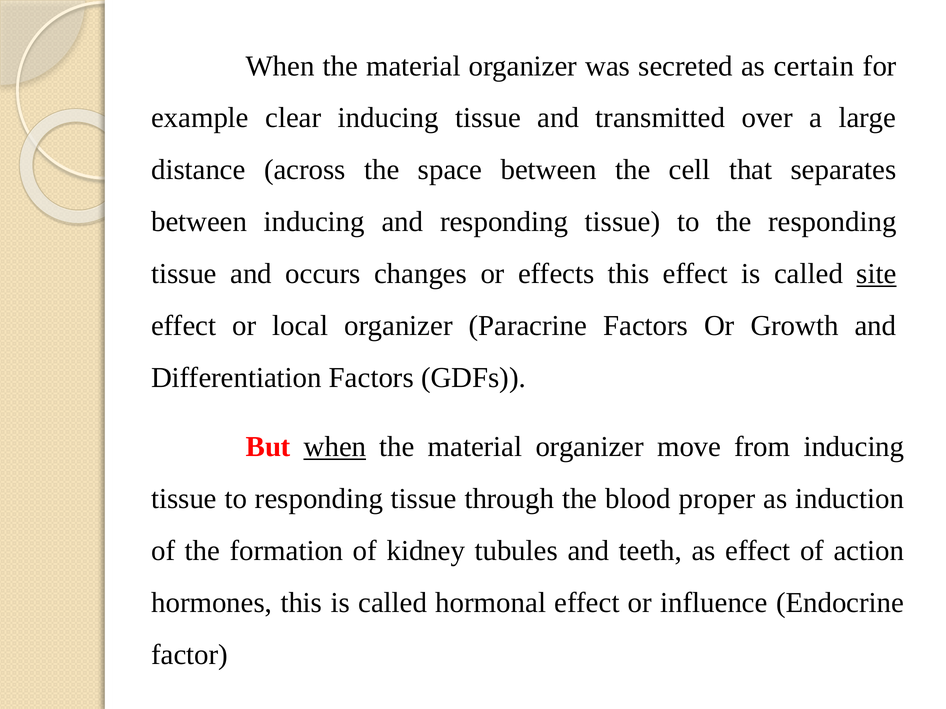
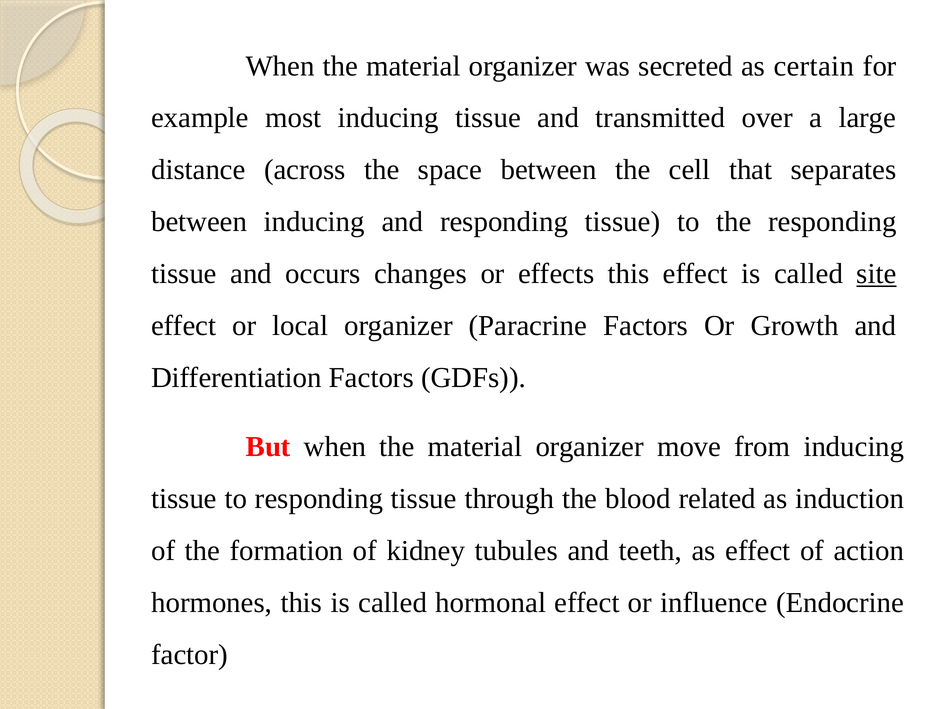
clear: clear -> most
when at (335, 447) underline: present -> none
proper: proper -> related
